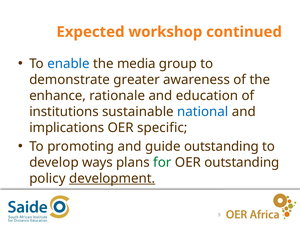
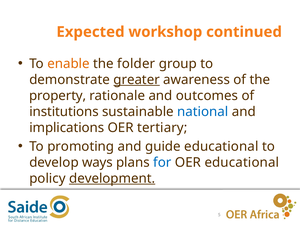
enable colour: blue -> orange
media: media -> folder
greater underline: none -> present
enhance: enhance -> property
education: education -> outcomes
specific: specific -> tertiary
guide outstanding: outstanding -> educational
for colour: green -> blue
OER outstanding: outstanding -> educational
